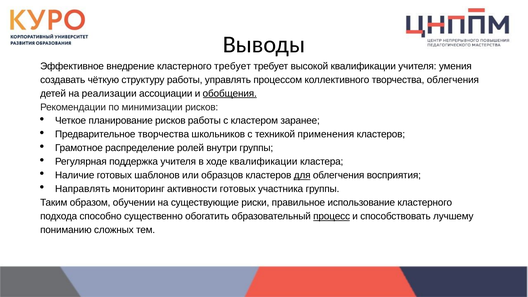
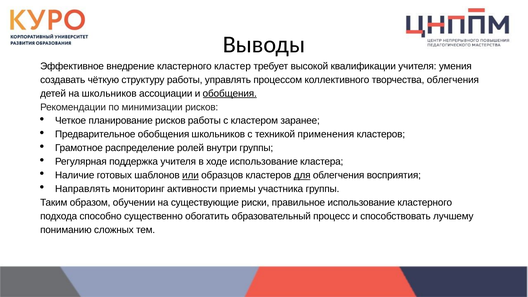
кластерного требует: требует -> кластер
на реализации: реализации -> школьников
Предварительное творчества: творчества -> обобщения
ходе квалификации: квалификации -> использование
или underline: none -> present
активности готовых: готовых -> приемы
процесс underline: present -> none
